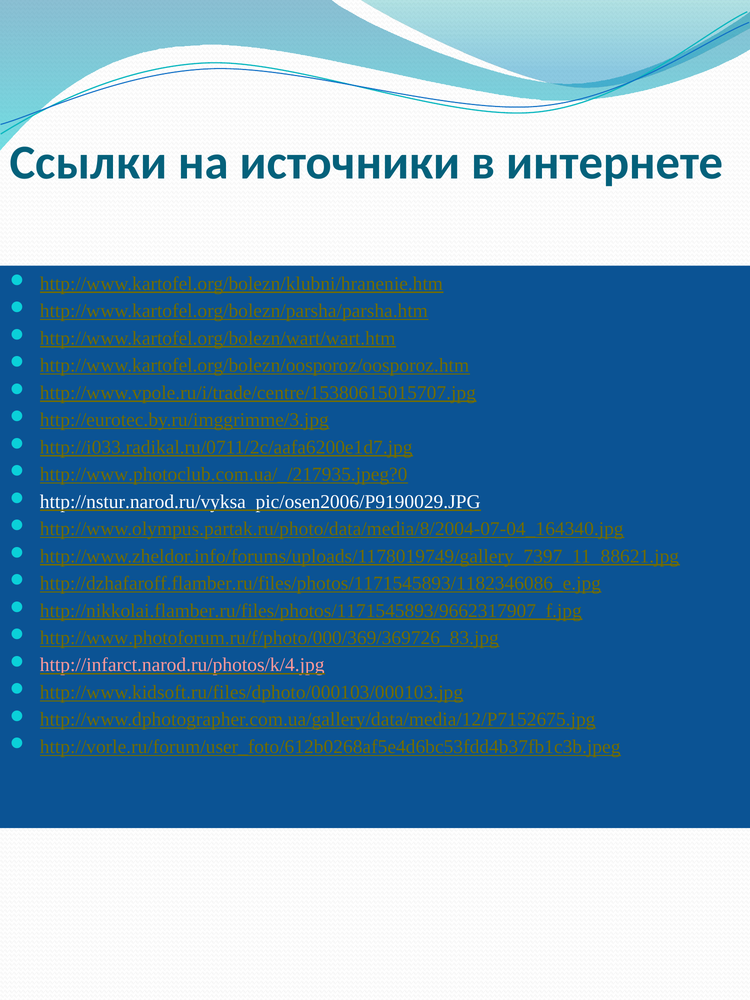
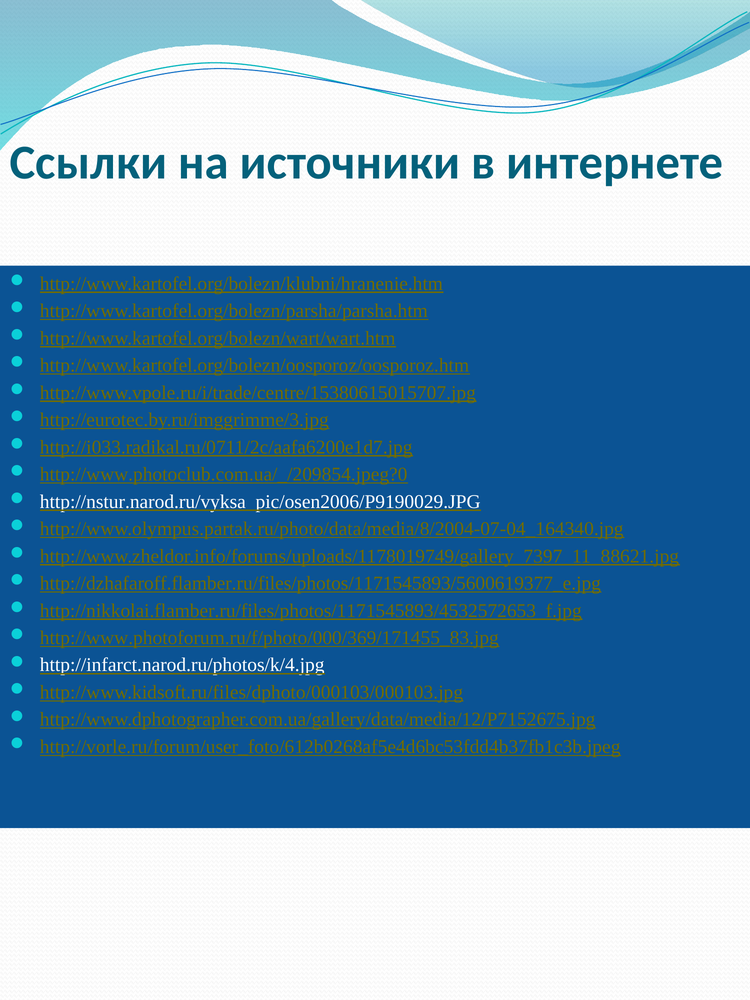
http://www.photoclub.com.ua/_/217935.jpeg?0: http://www.photoclub.com.ua/_/217935.jpeg?0 -> http://www.photoclub.com.ua/_/209854.jpeg?0
http://dzhafaroff.flamber.ru/files/photos/1171545893/1182346086_e.jpg: http://dzhafaroff.flamber.ru/files/photos/1171545893/1182346086_e.jpg -> http://dzhafaroff.flamber.ru/files/photos/1171545893/5600619377_e.jpg
http://nikkolai.flamber.ru/files/photos/1171545893/9662317907_f.jpg: http://nikkolai.flamber.ru/files/photos/1171545893/9662317907_f.jpg -> http://nikkolai.flamber.ru/files/photos/1171545893/4532572653_f.jpg
http://www.photoforum.ru/f/photo/000/369/369726_83.jpg: http://www.photoforum.ru/f/photo/000/369/369726_83.jpg -> http://www.photoforum.ru/f/photo/000/369/171455_83.jpg
http://infarct.narod.ru/photos/k/4.jpg colour: pink -> white
